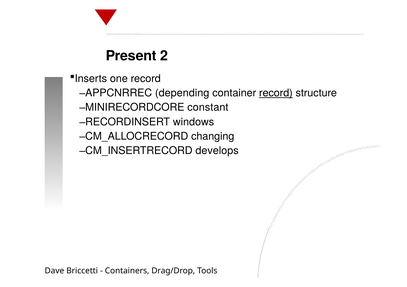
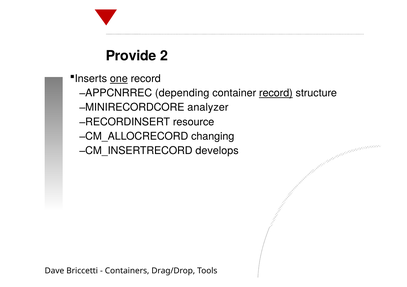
Present: Present -> Provide
one underline: none -> present
constant: constant -> analyzer
windows: windows -> resource
